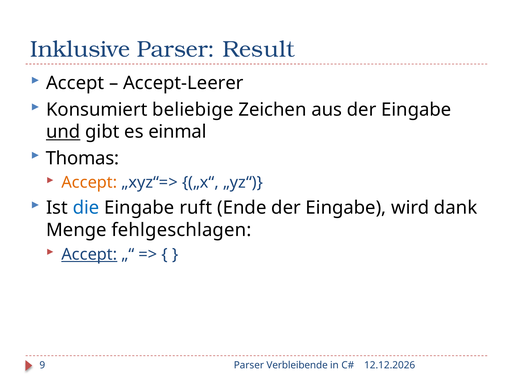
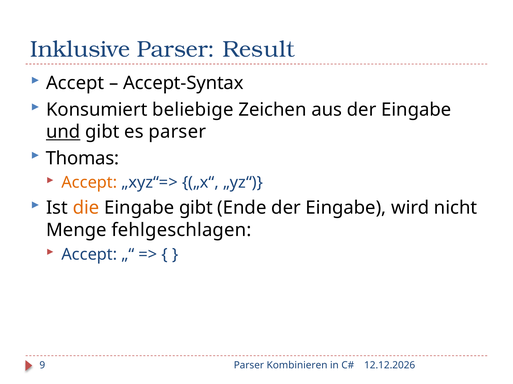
Accept-Leerer: Accept-Leerer -> Accept-Syntax
es einmal: einmal -> parser
die colour: blue -> orange
Eingabe ruft: ruft -> gibt
dank: dank -> nicht
Accept at (89, 255) underline: present -> none
Verbleibende: Verbleibende -> Kombinieren
